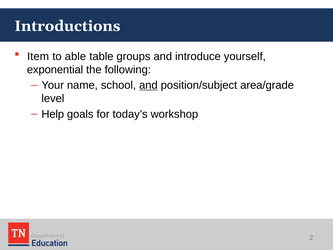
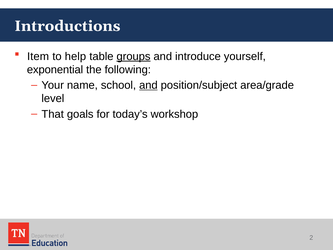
able: able -> help
groups underline: none -> present
Help: Help -> That
